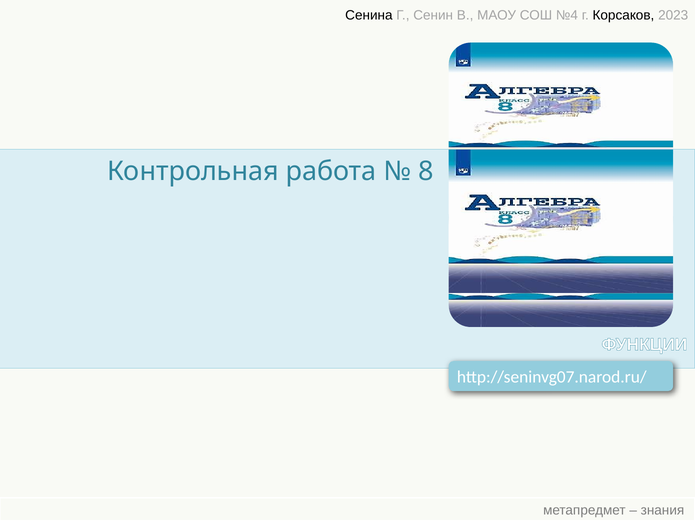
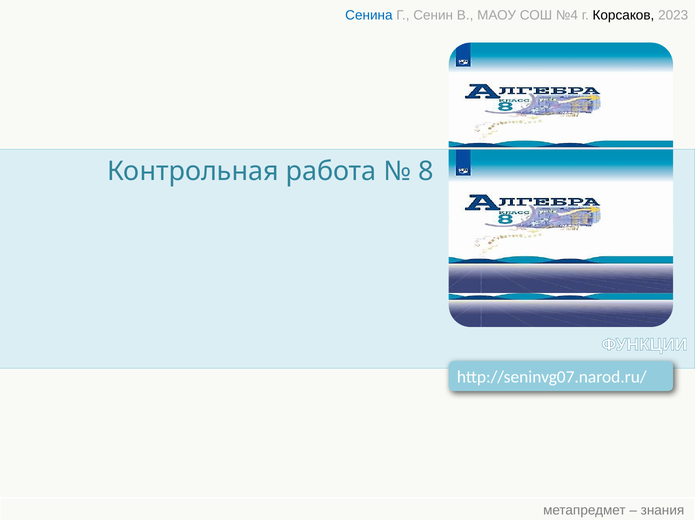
Сенина colour: black -> blue
